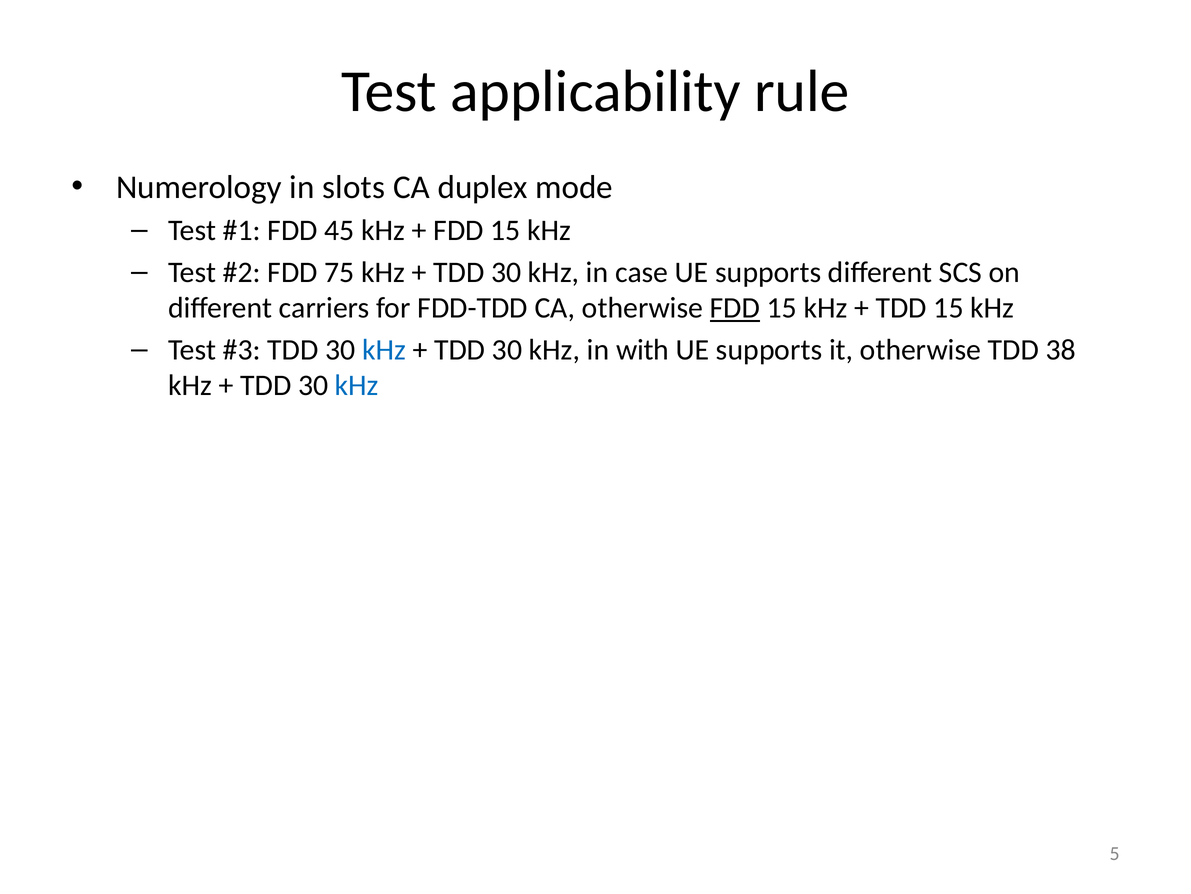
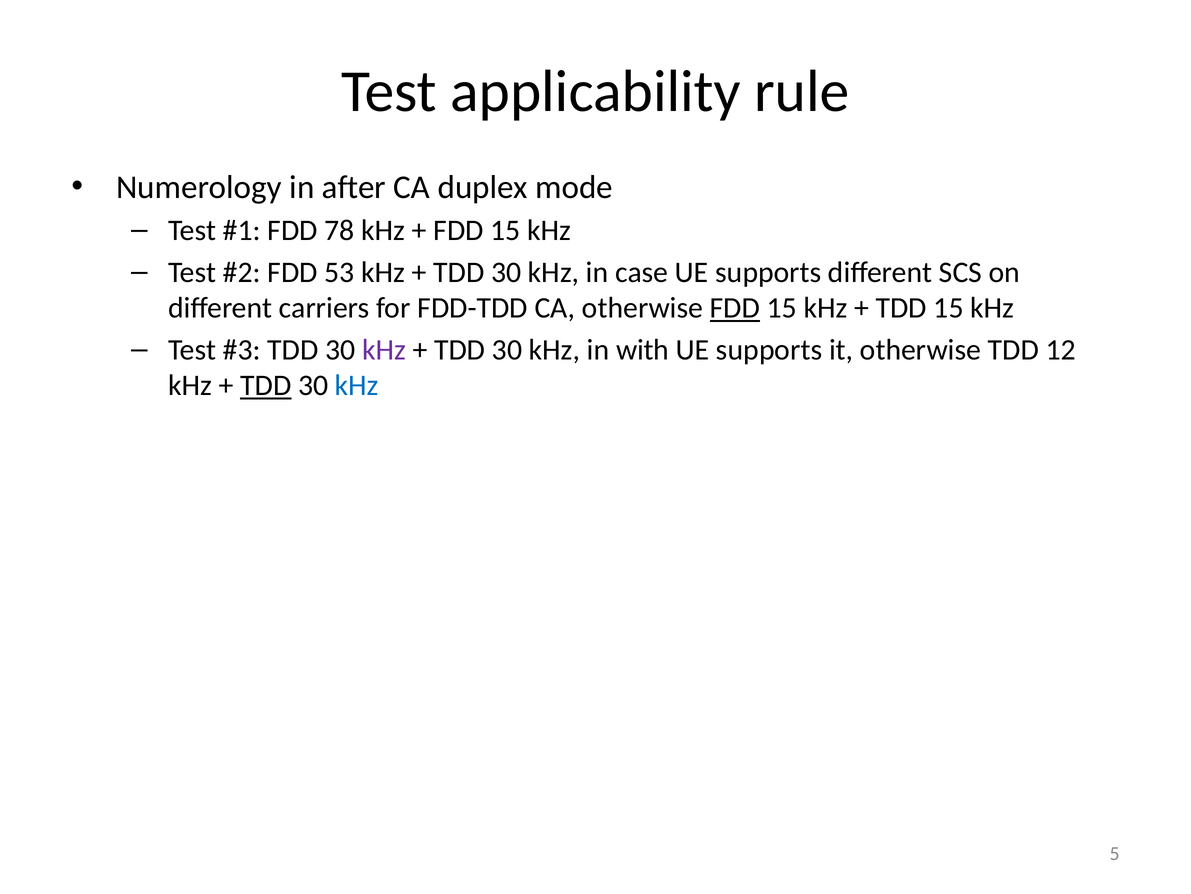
slots: slots -> after
45: 45 -> 78
75: 75 -> 53
kHz at (384, 349) colour: blue -> purple
38: 38 -> 12
TDD at (266, 385) underline: none -> present
